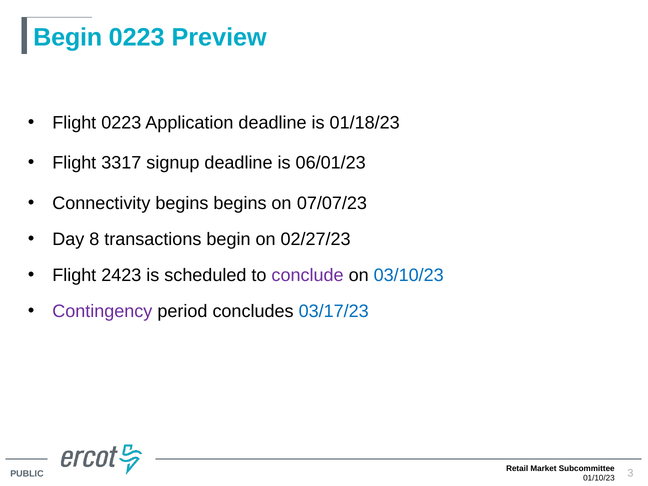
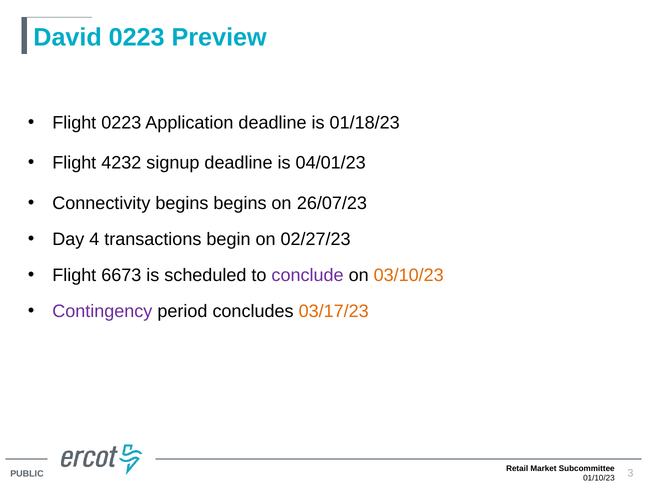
Begin at (68, 37): Begin -> David
3317: 3317 -> 4232
06/01/23: 06/01/23 -> 04/01/23
07/07/23: 07/07/23 -> 26/07/23
8: 8 -> 4
2423: 2423 -> 6673
03/10/23 colour: blue -> orange
03/17/23 colour: blue -> orange
